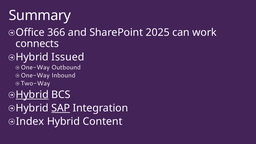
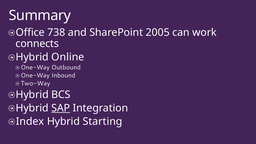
366: 366 -> 738
2025: 2025 -> 2005
Issued: Issued -> Online
Hybrid at (32, 95) underline: present -> none
Content: Content -> Starting
